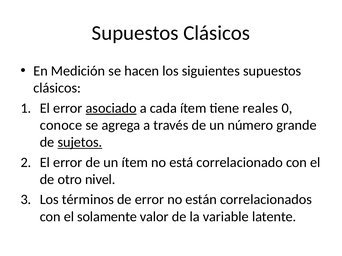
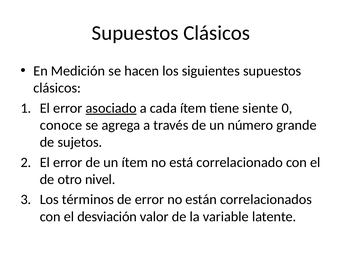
reales: reales -> siente
sujetos underline: present -> none
solamente: solamente -> desviación
